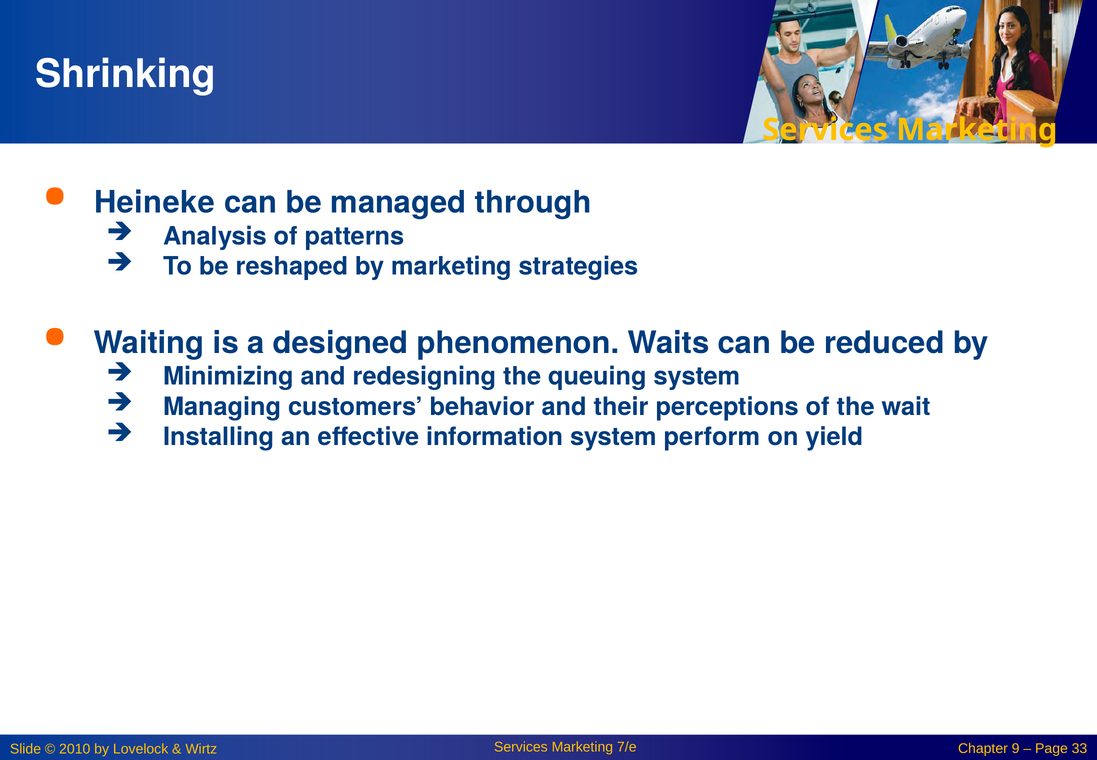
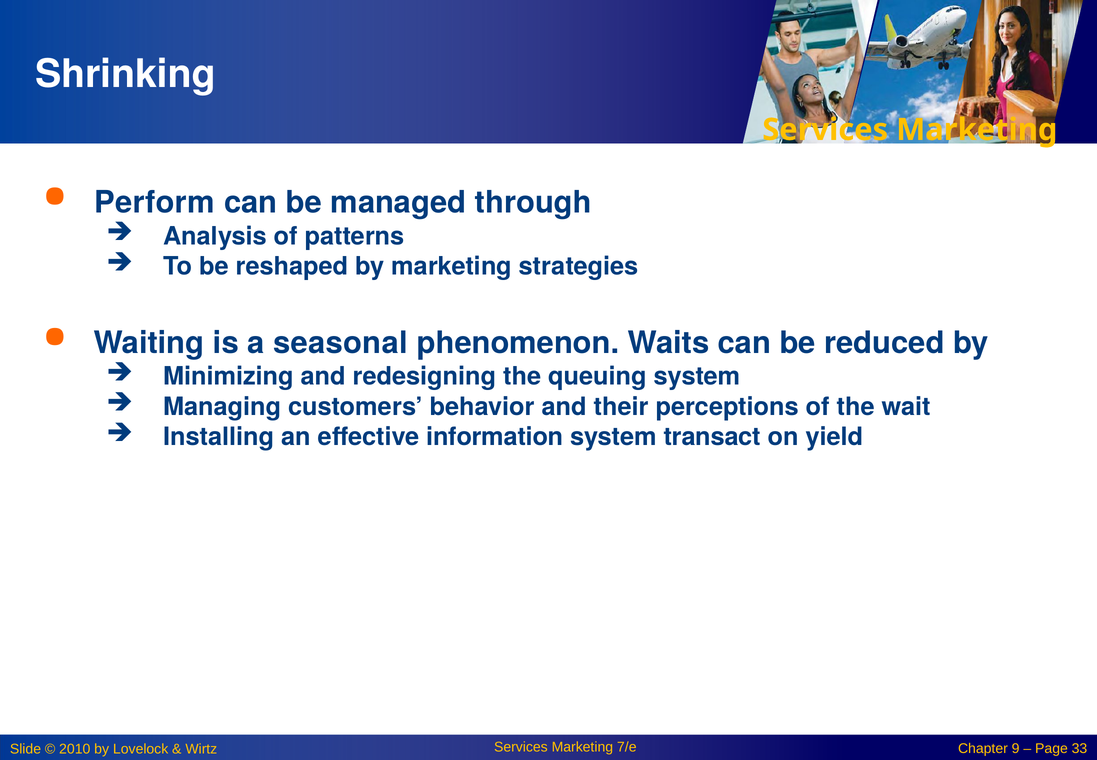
Heineke: Heineke -> Perform
designed: designed -> seasonal
perform: perform -> transact
